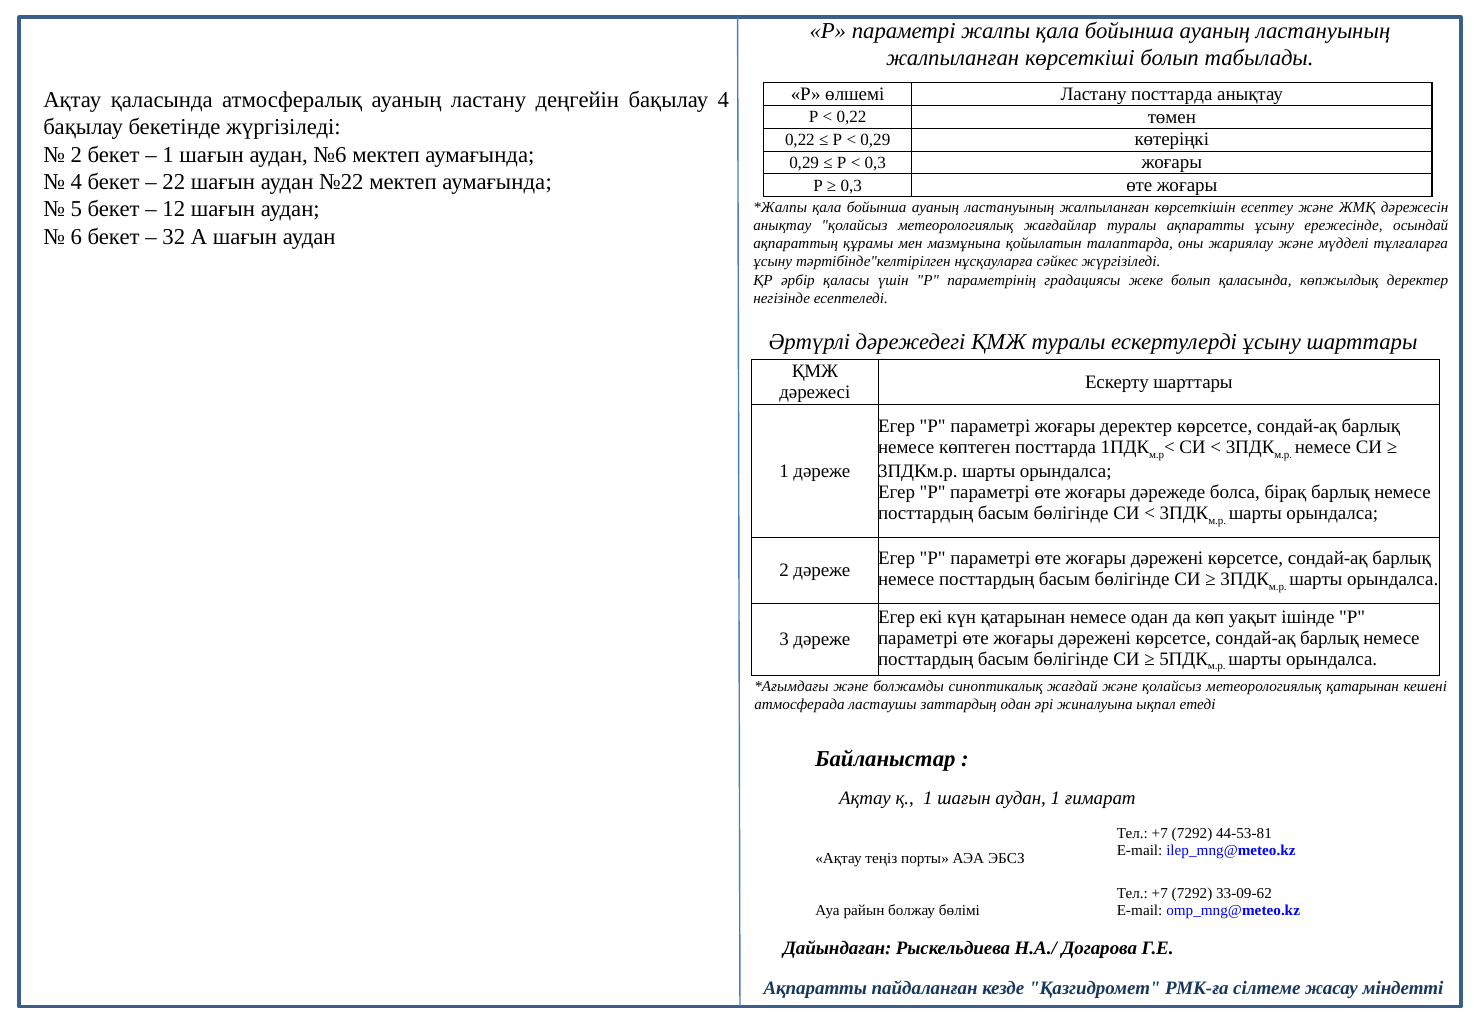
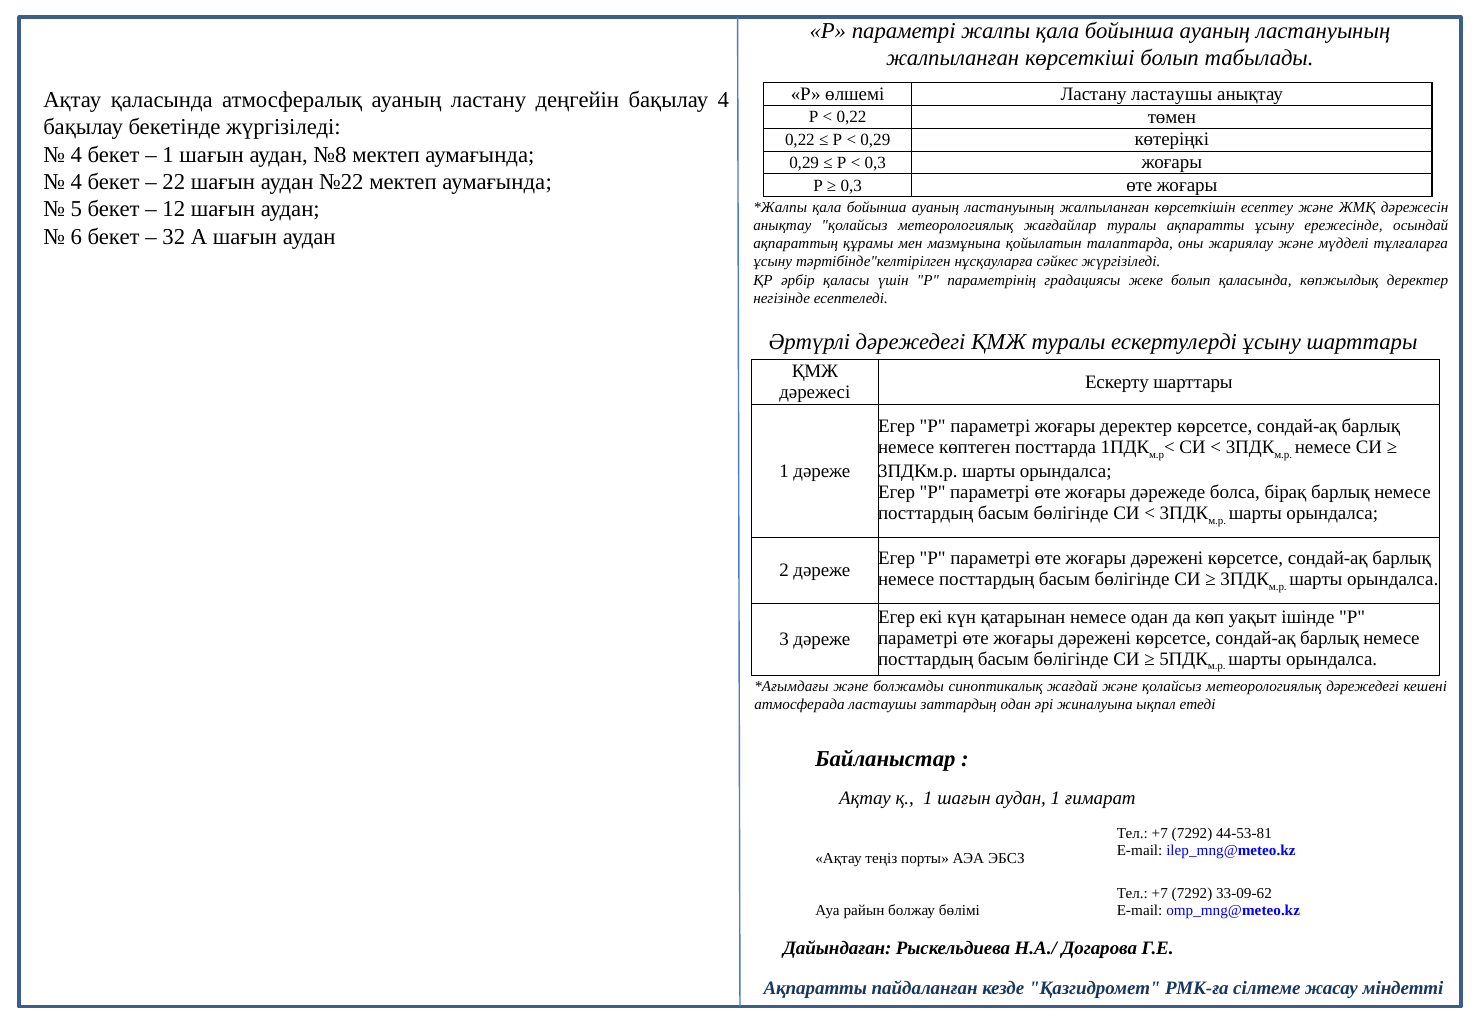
Ластану посттарда: посттарда -> ластаушы
2 at (76, 155): 2 -> 4
№6: №6 -> №8
метеорологиялық қатарынан: қатарынан -> дәрежедегі
